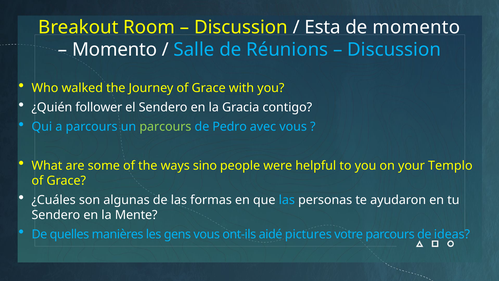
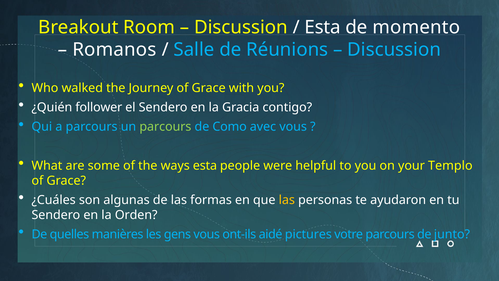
Momento at (115, 50): Momento -> Romanos
Pedro: Pedro -> Como
ways sino: sino -> esta
las at (287, 200) colour: light blue -> yellow
Mente: Mente -> Orden
ideas: ideas -> junto
